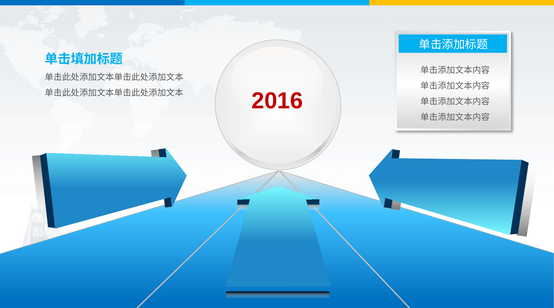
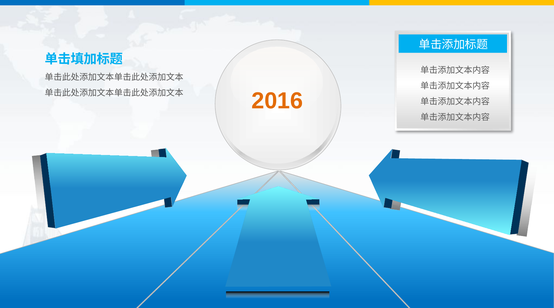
2016 colour: red -> orange
